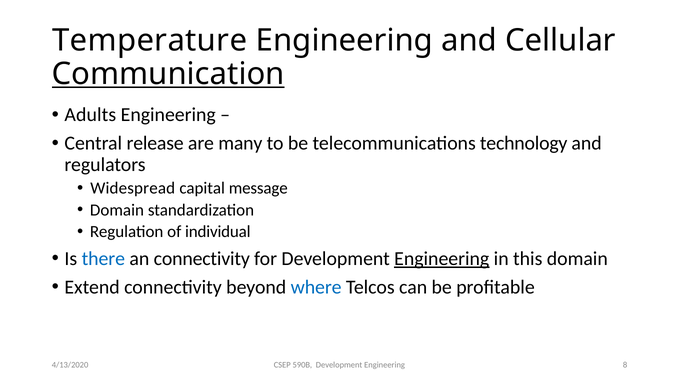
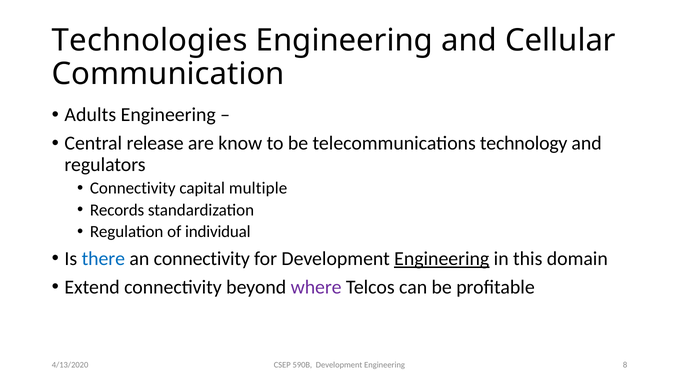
Temperature: Temperature -> Technologies
Communication underline: present -> none
many: many -> know
Widespread at (133, 188): Widespread -> Connectivity
message: message -> multiple
Domain at (117, 210): Domain -> Records
where colour: blue -> purple
